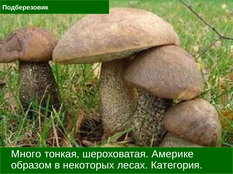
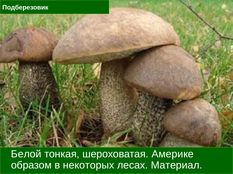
Много: Много -> Белой
Категория: Категория -> Материал
